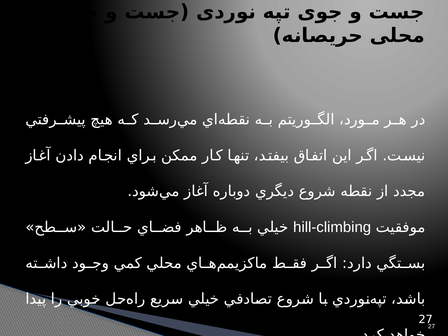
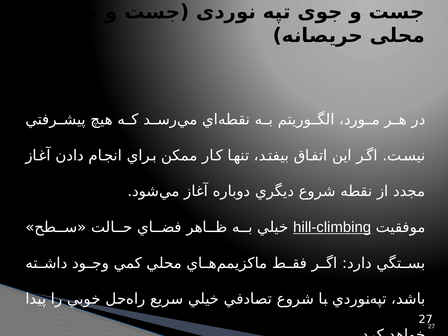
hill-climbing underline: none -> present
